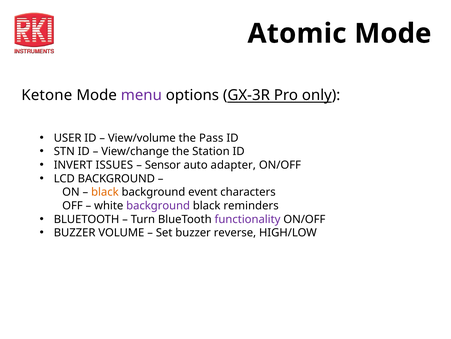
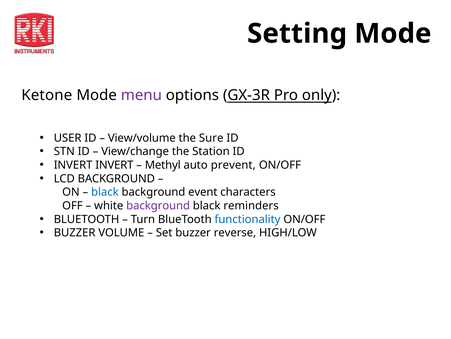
Atomic: Atomic -> Setting
Pass: Pass -> Sure
INVERT ISSUES: ISSUES -> INVERT
Sensor: Sensor -> Methyl
adapter: adapter -> prevent
black at (105, 192) colour: orange -> blue
functionality colour: purple -> blue
